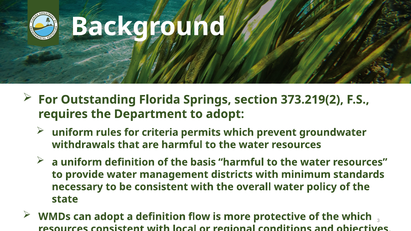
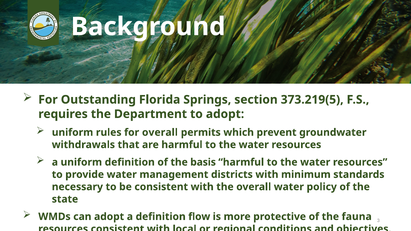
373.219(2: 373.219(2 -> 373.219(5
for criteria: criteria -> overall
the which: which -> fauna
